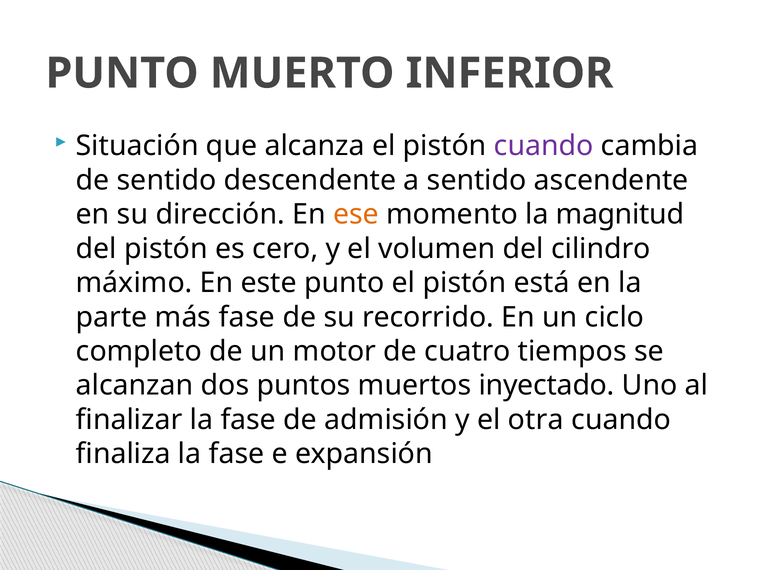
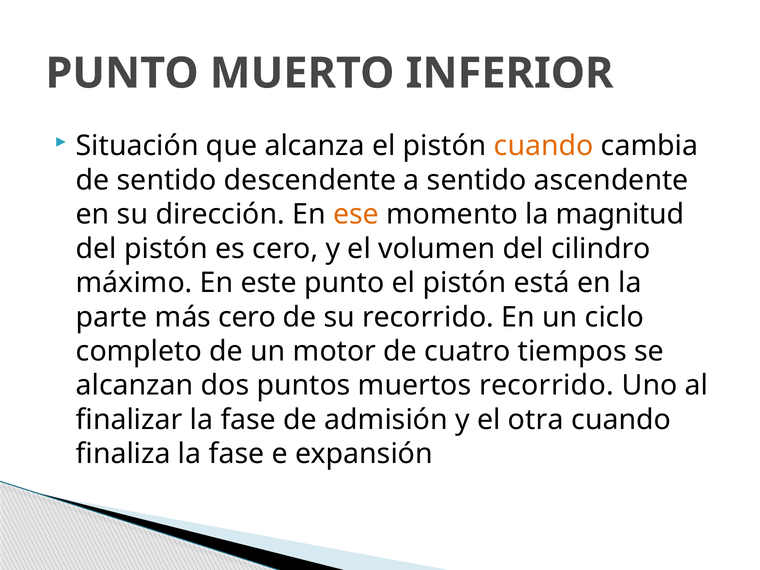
cuando at (544, 146) colour: purple -> orange
más fase: fase -> cero
muertos inyectado: inyectado -> recorrido
